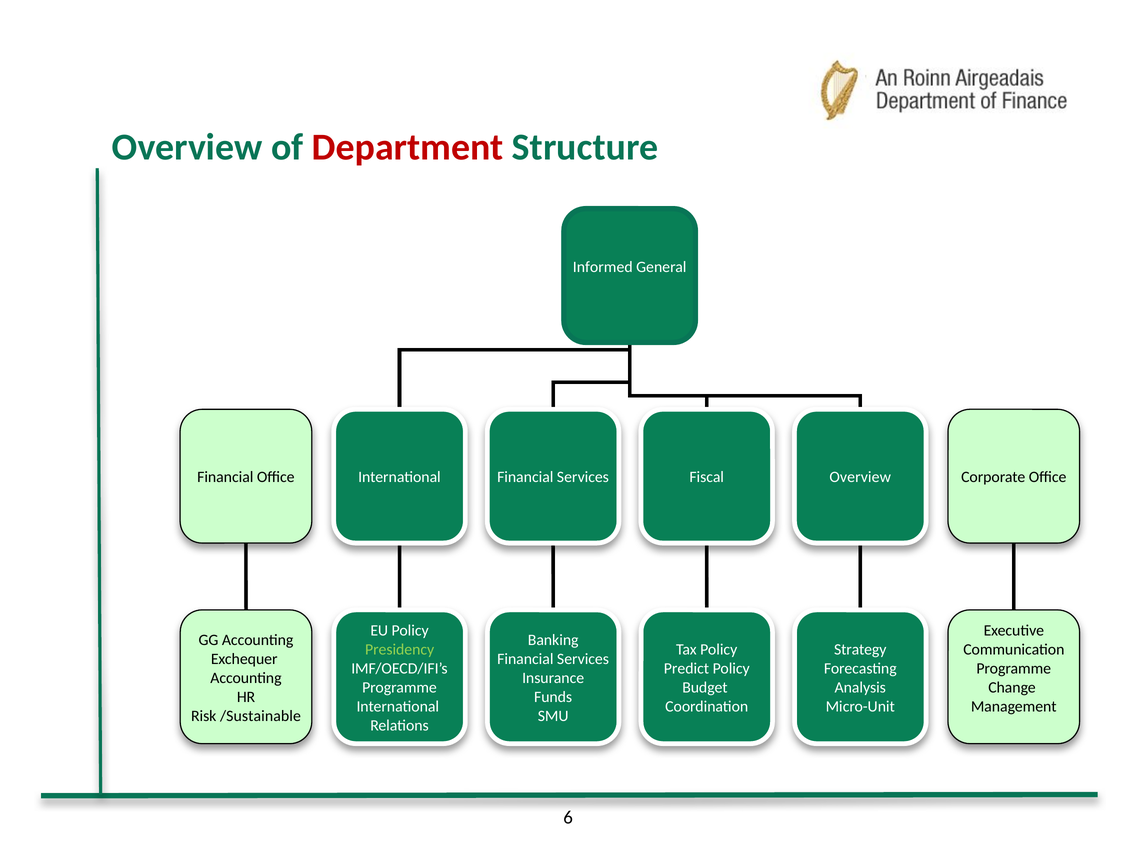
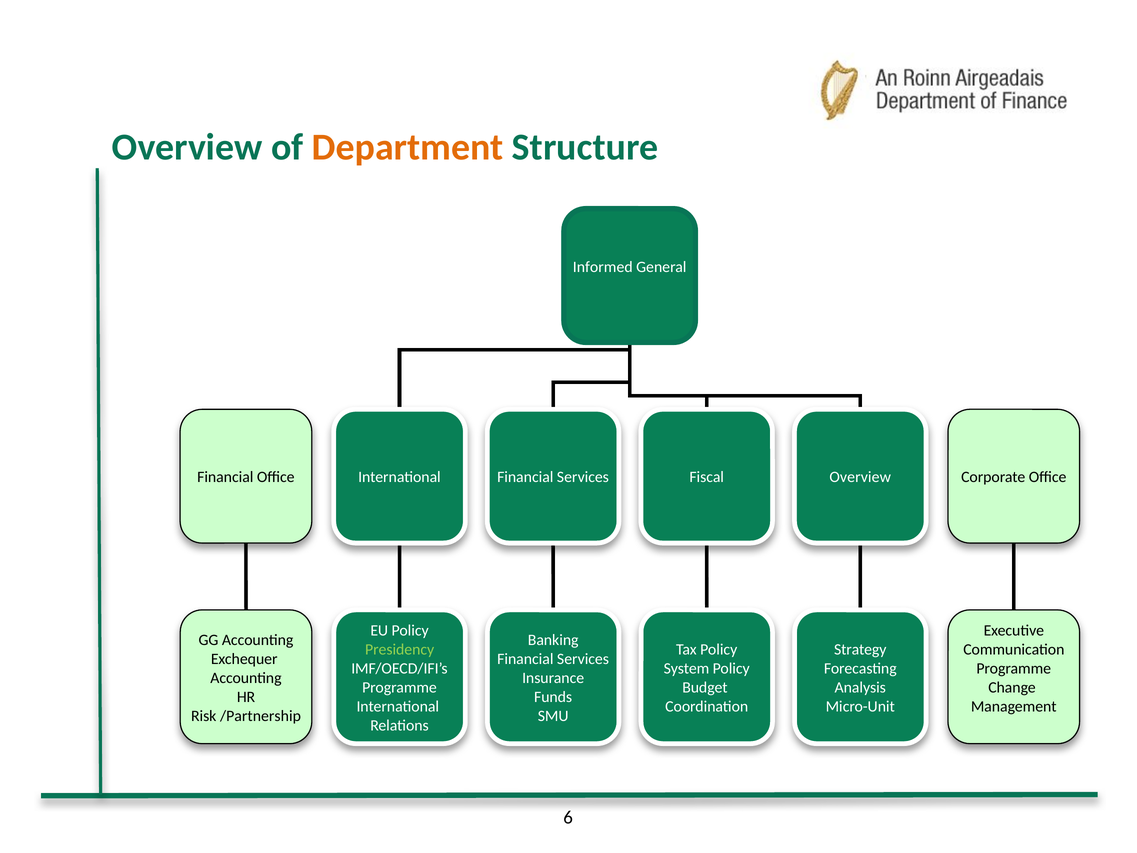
Department colour: red -> orange
Predict: Predict -> System
/Sustainable: /Sustainable -> /Partnership
